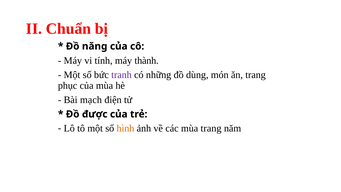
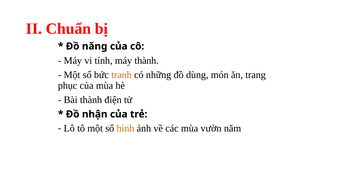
tranh colour: purple -> orange
Bài mạch: mạch -> thành
được: được -> nhận
mùa trang: trang -> vườn
